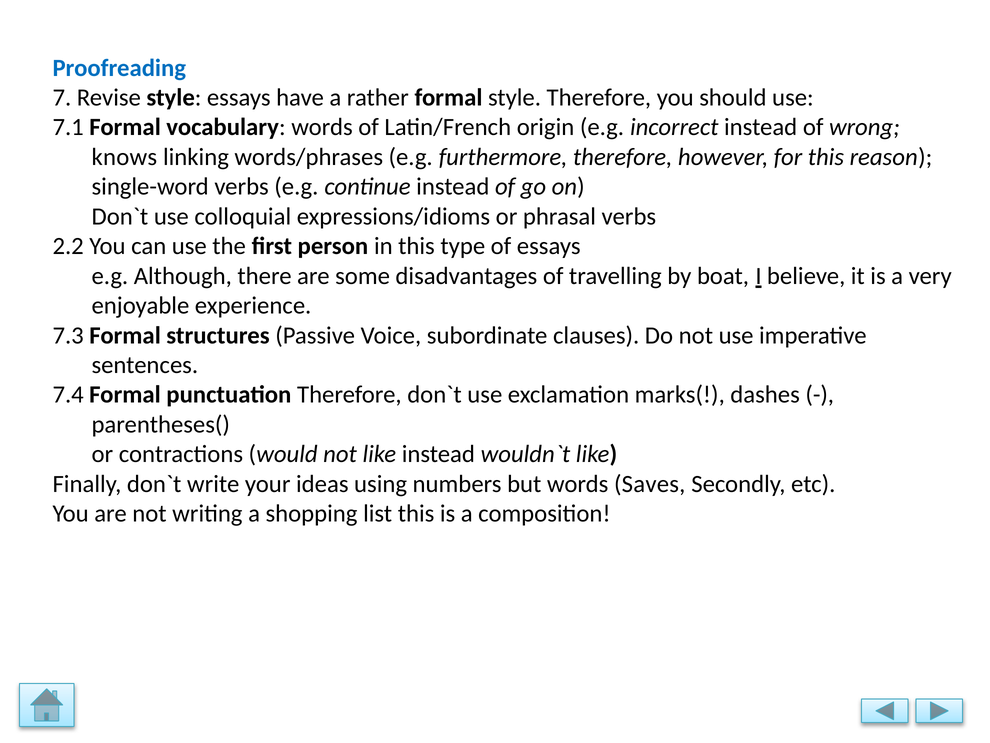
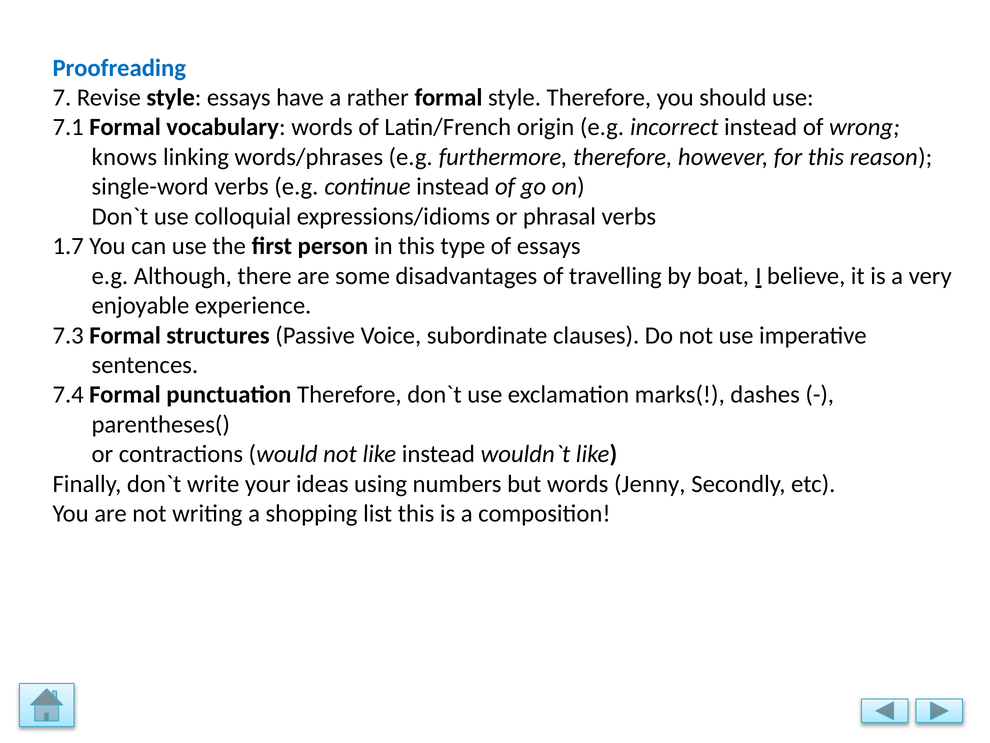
2.2: 2.2 -> 1.7
Saves: Saves -> Jenny
